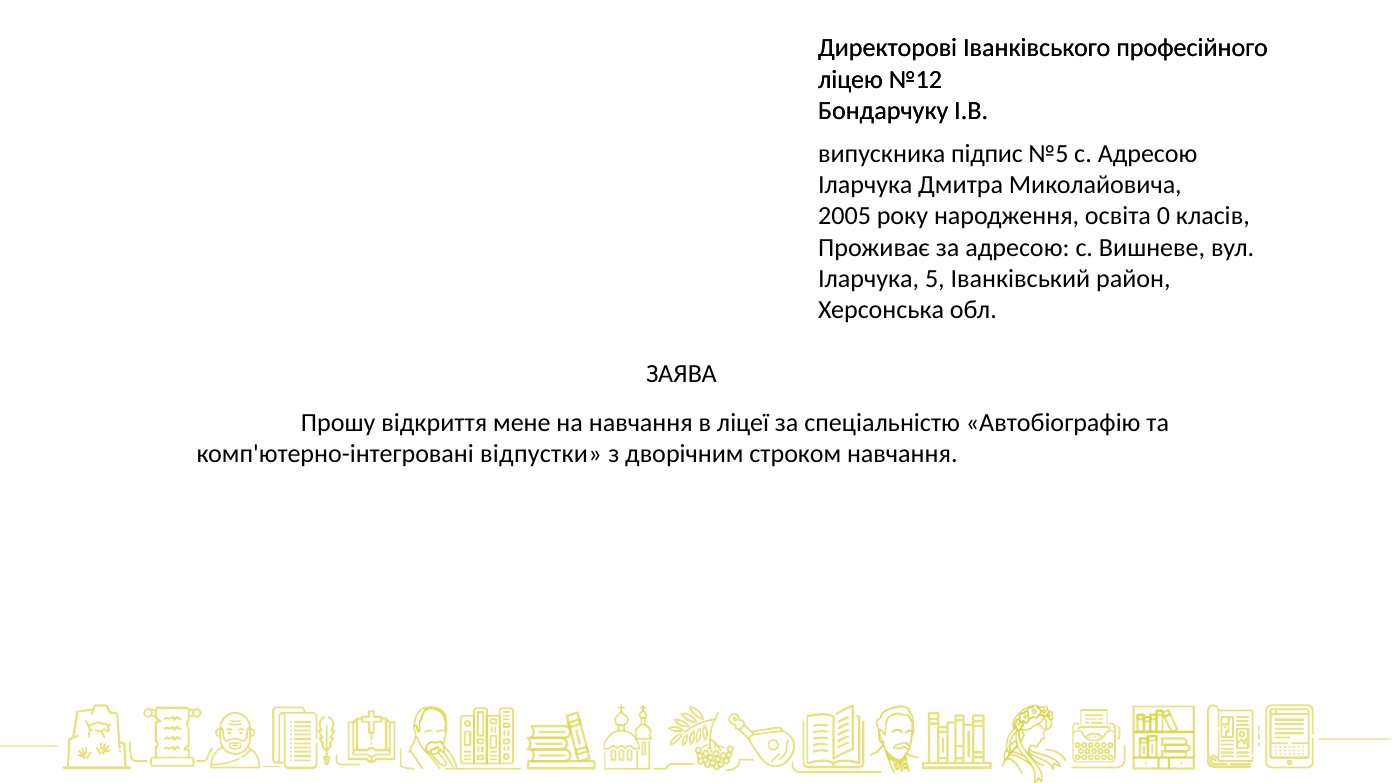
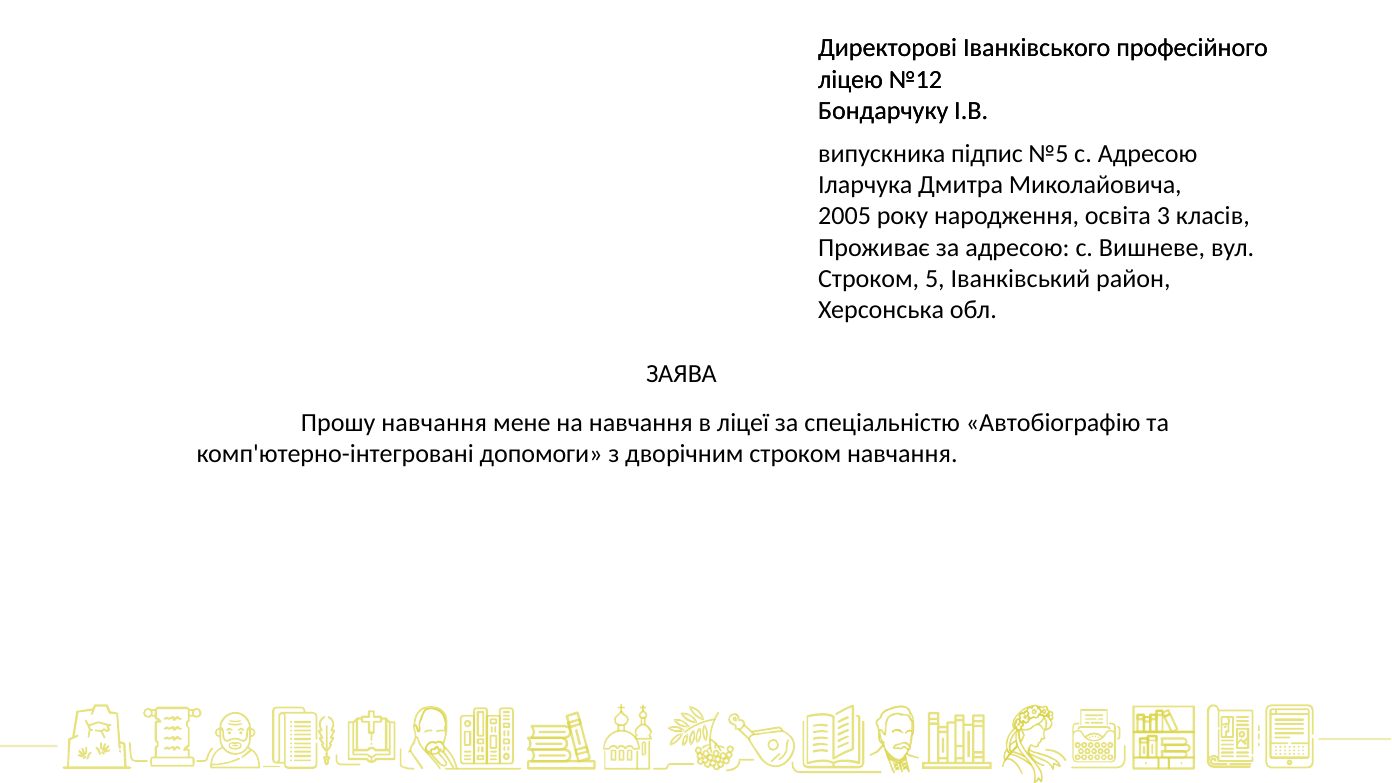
0: 0 -> 3
Іларчука at (869, 279): Іларчука -> Строком
Прошу відкриття: відкриття -> навчання
відпустки: відпустки -> допомоги
